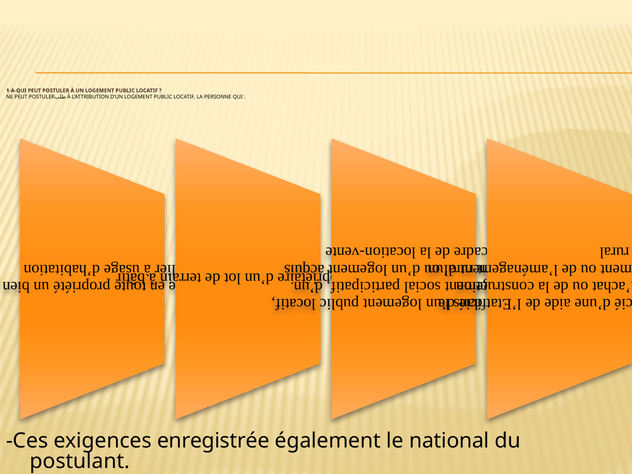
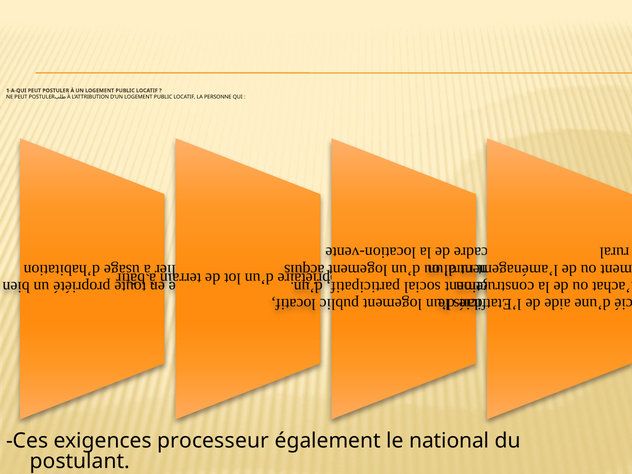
enregistrée: enregistrée -> processeur
